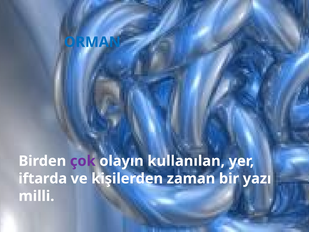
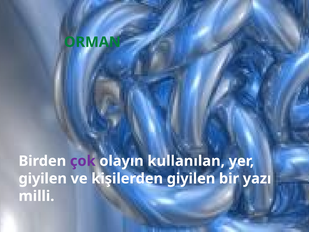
ORMAN colour: blue -> green
iftarda at (43, 178): iftarda -> giyilen
kişilerden zaman: zaman -> giyilen
